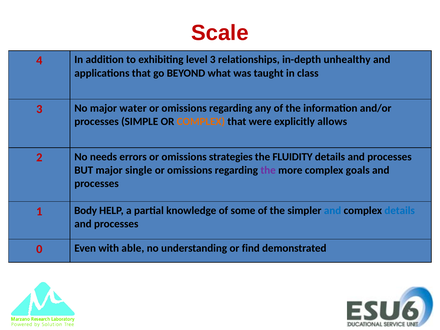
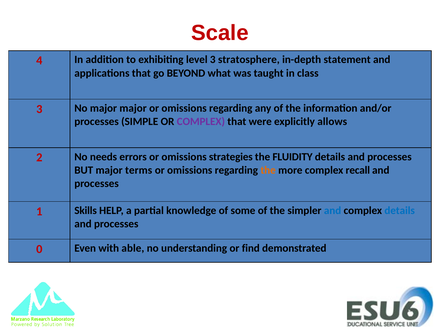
relationships: relationships -> stratosphere
unhealthy: unhealthy -> statement
major water: water -> major
COMPLEX at (201, 122) colour: orange -> purple
single: single -> terms
the at (268, 170) colour: purple -> orange
goals: goals -> recall
Body: Body -> Skills
